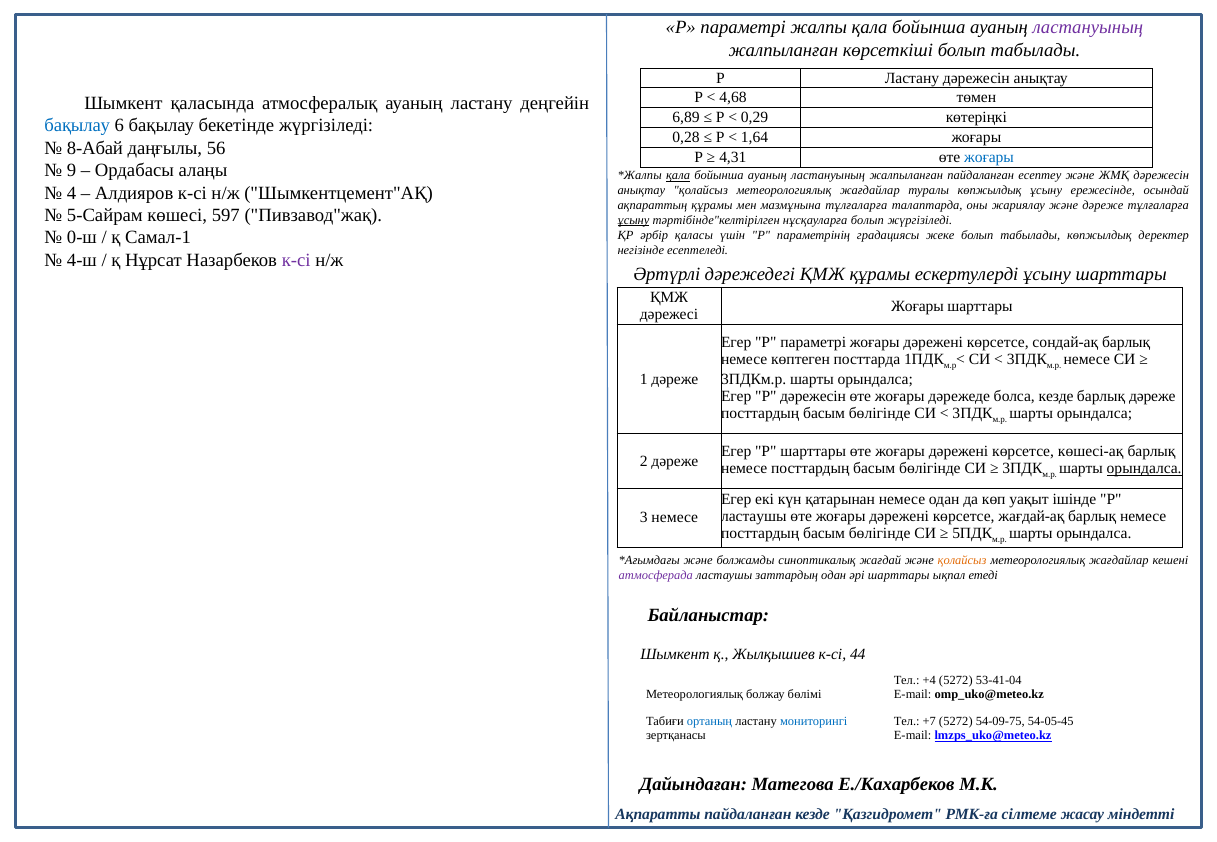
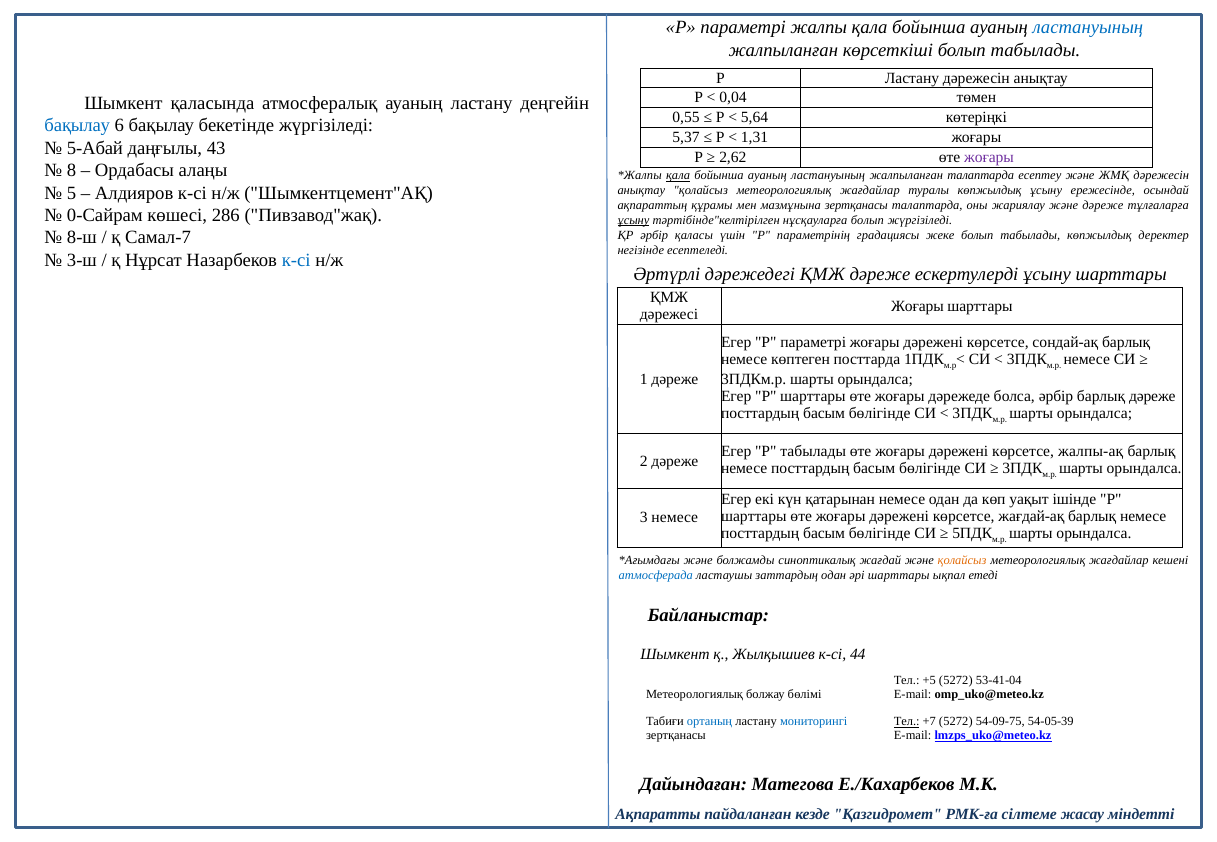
ластануының at (1088, 28) colour: purple -> blue
4,68: 4,68 -> 0,04
6,89: 6,89 -> 0,55
0,29: 0,29 -> 5,64
0,28: 0,28 -> 5,37
1,64: 1,64 -> 1,31
8-Абай: 8-Абай -> 5-Абай
56: 56 -> 43
4,31: 4,31 -> 2,62
жоғары at (989, 158) colour: blue -> purple
9: 9 -> 8
жалпыланған пайдаланған: пайдаланған -> талаптарда
4: 4 -> 5
мазмұнына тұлғаларға: тұлғаларға -> зертқанасы
5-Сайрам: 5-Сайрам -> 0-Сайрам
597: 597 -> 286
0-ш: 0-ш -> 8-ш
Самал-1: Самал-1 -> Самал-7
4-ш: 4-ш -> 3-ш
к-сі at (296, 260) colour: purple -> blue
ҚМЖ құрамы: құрамы -> дәреже
P дәрежесін: дәрежесін -> шарттары
болса кезде: кезде -> әрбір
Р шарттары: шарттары -> табылады
көшесі-ақ: көшесі-ақ -> жалпы-ақ
орындалса at (1144, 469) underline: present -> none
ластаушы at (754, 517): ластаушы -> шарттары
атмосферада colour: purple -> blue
+4: +4 -> +5
Тел at (907, 722) underline: none -> present
54-05-45: 54-05-45 -> 54-05-39
